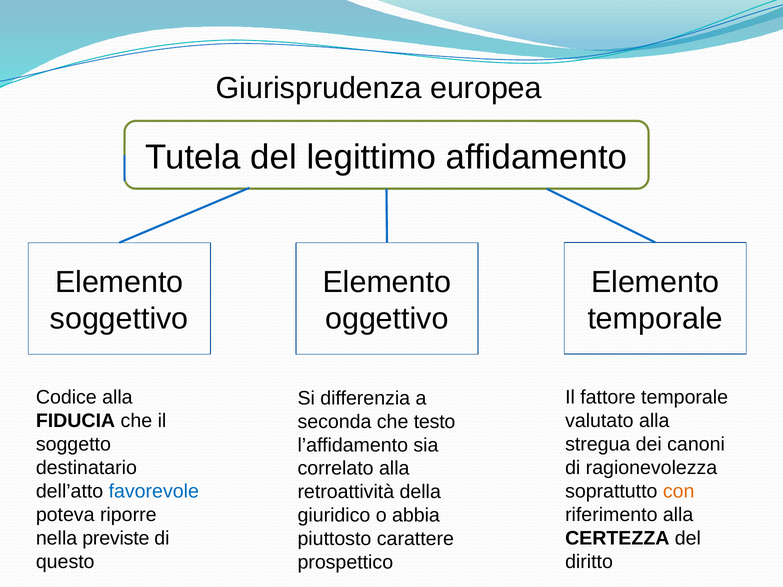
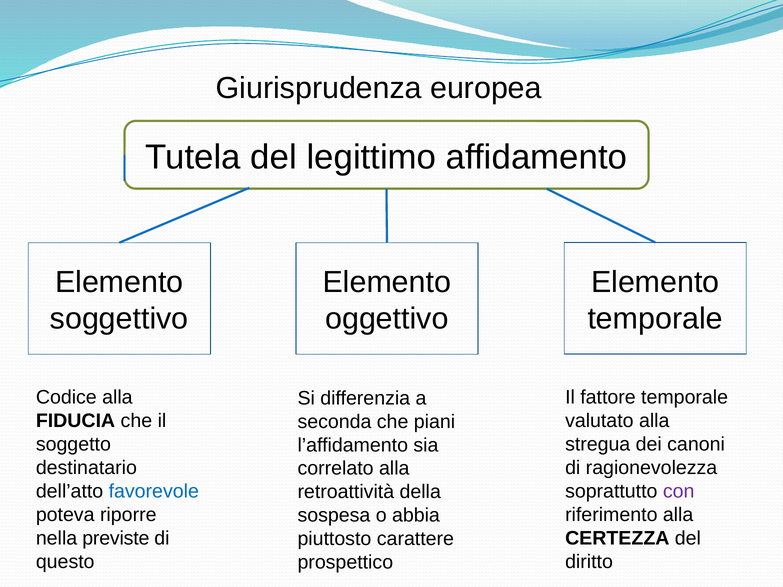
testo: testo -> piani
con colour: orange -> purple
giuridico: giuridico -> sospesa
